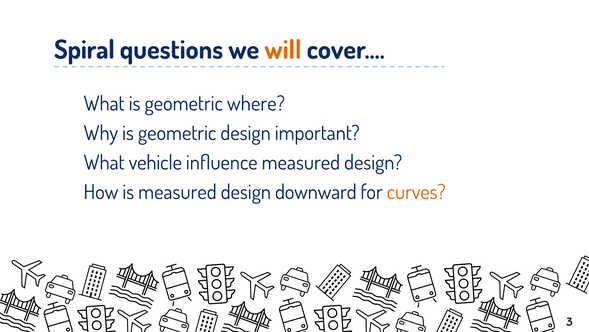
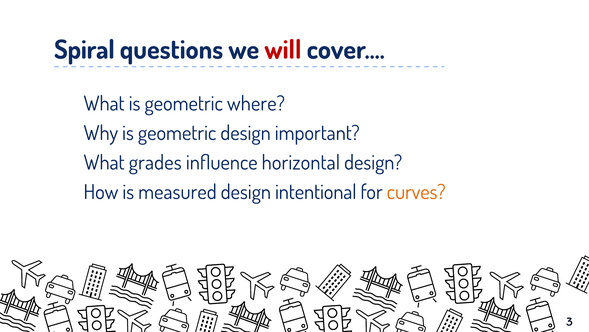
will colour: orange -> red
vehicle: vehicle -> grades
influence measured: measured -> horizontal
downward: downward -> intentional
